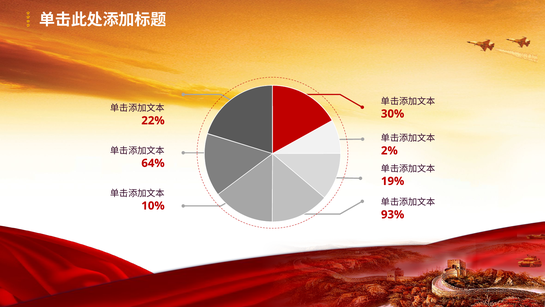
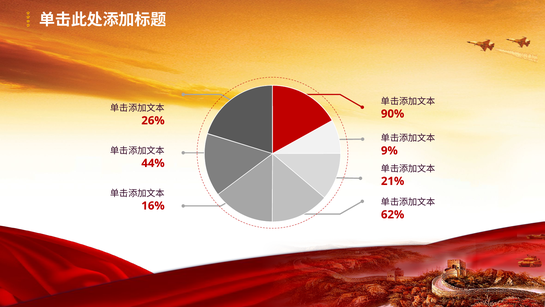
30%: 30% -> 90%
22%: 22% -> 26%
2%: 2% -> 9%
64%: 64% -> 44%
19%: 19% -> 21%
10%: 10% -> 16%
93%: 93% -> 62%
